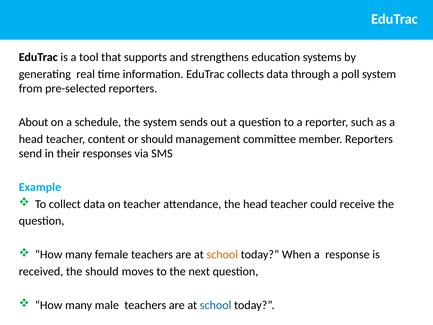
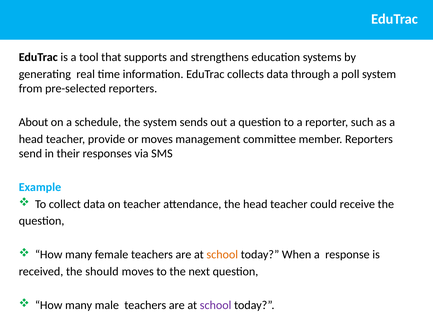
content: content -> provide
or should: should -> moves
school at (216, 305) colour: blue -> purple
